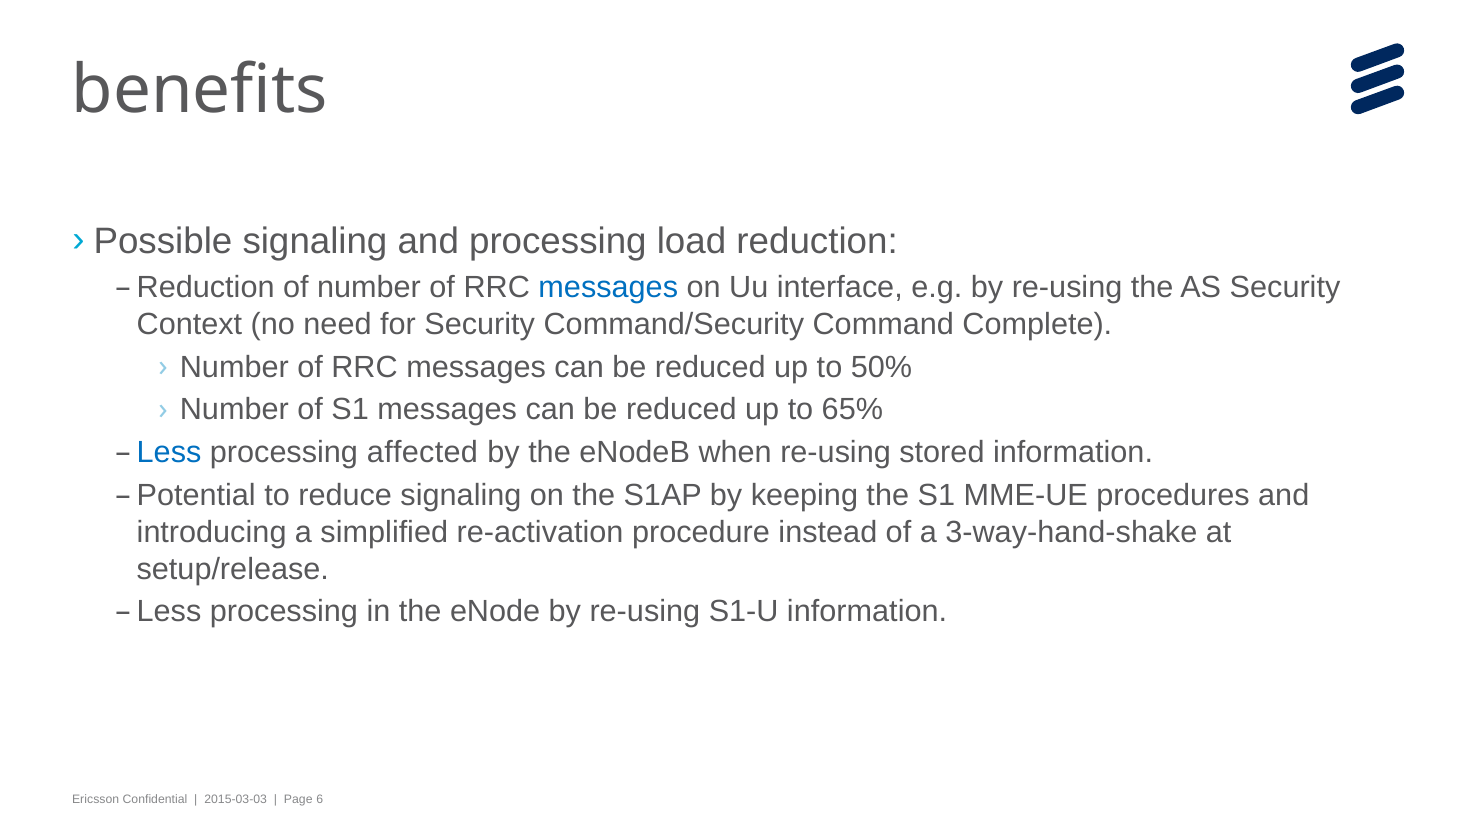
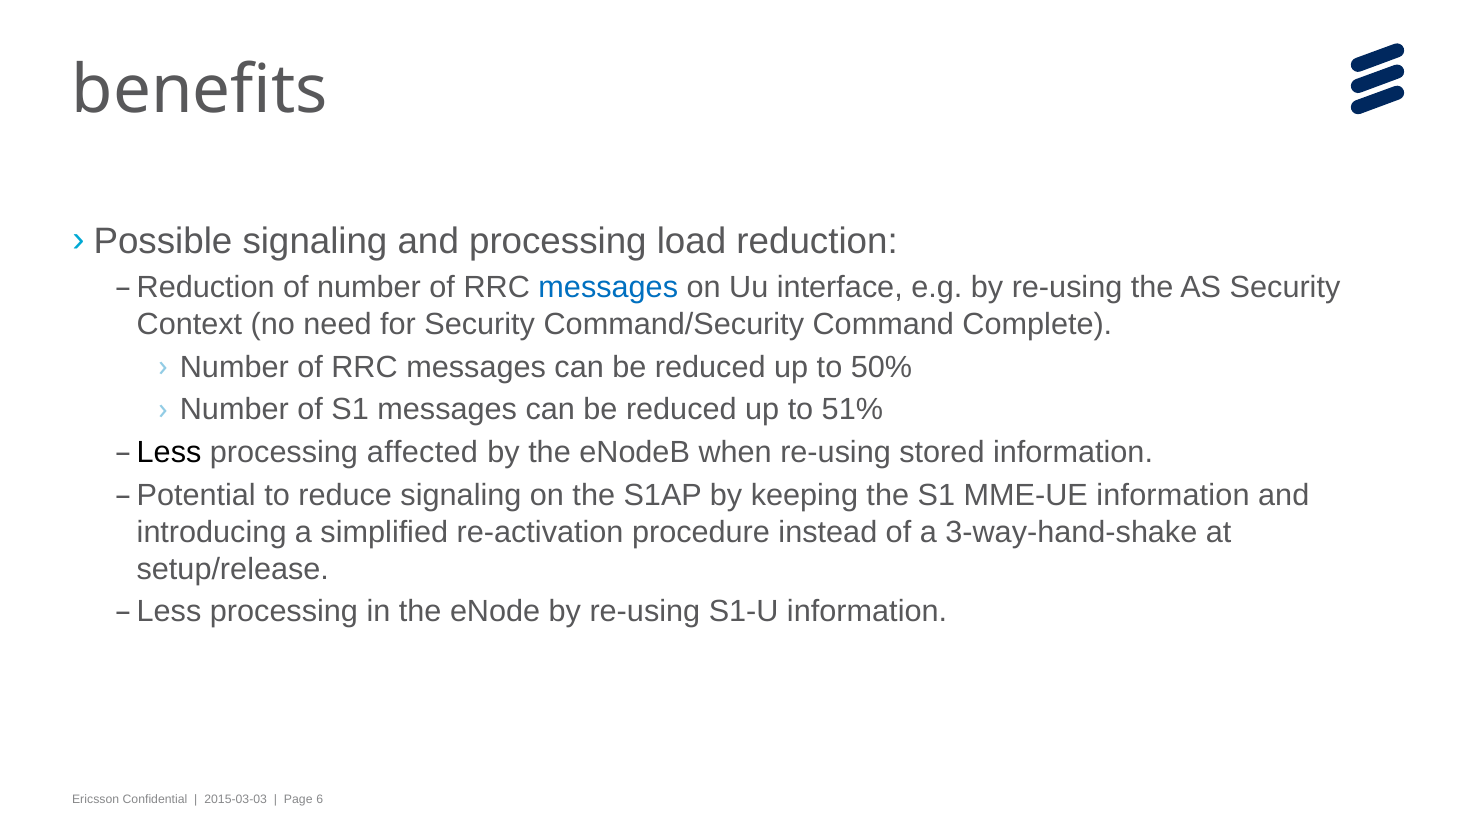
65%: 65% -> 51%
Less at (169, 453) colour: blue -> black
MME-UE procedures: procedures -> information
